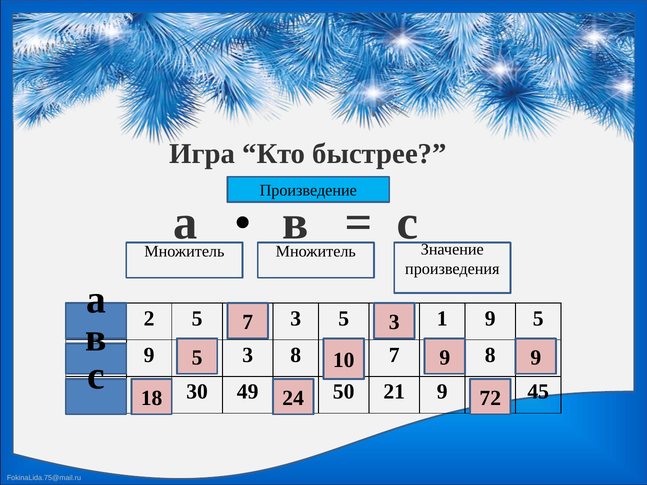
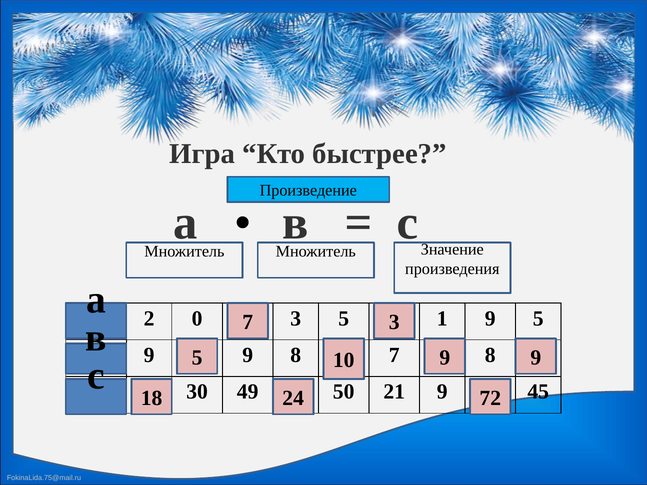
2 5: 5 -> 0
9 3: 3 -> 9
